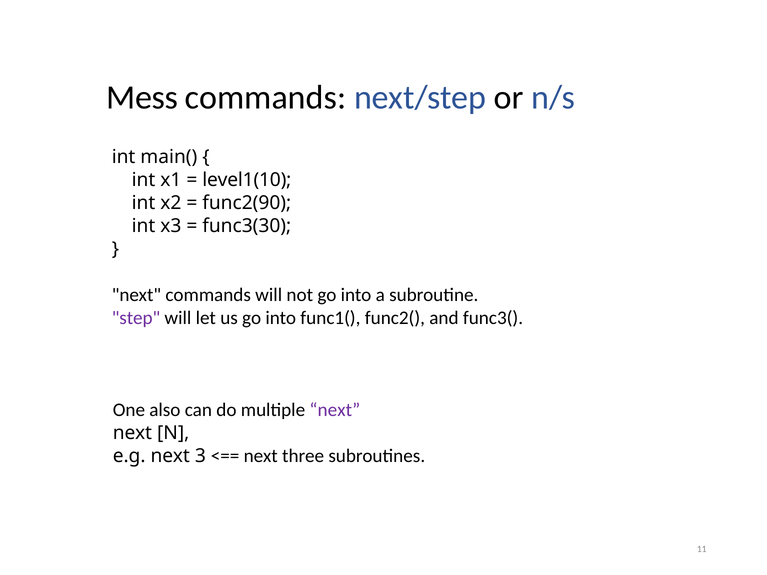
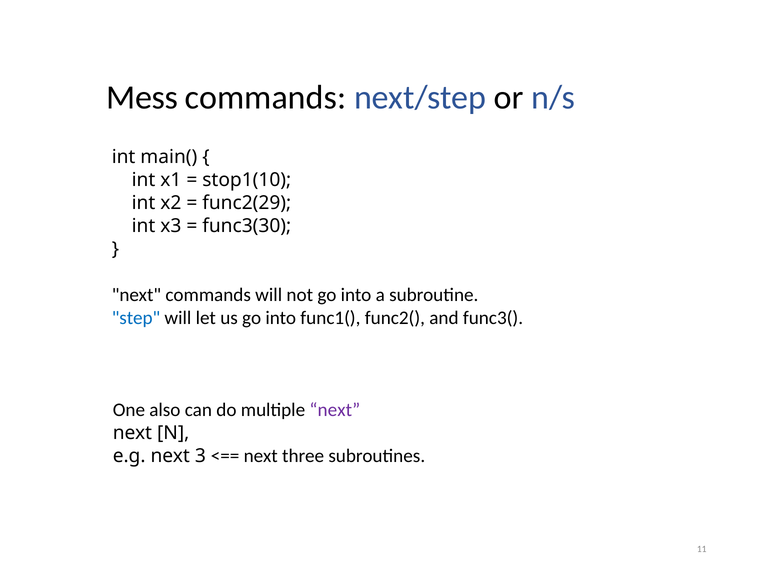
level1(10: level1(10 -> stop1(10
func2(90: func2(90 -> func2(29
step colour: purple -> blue
